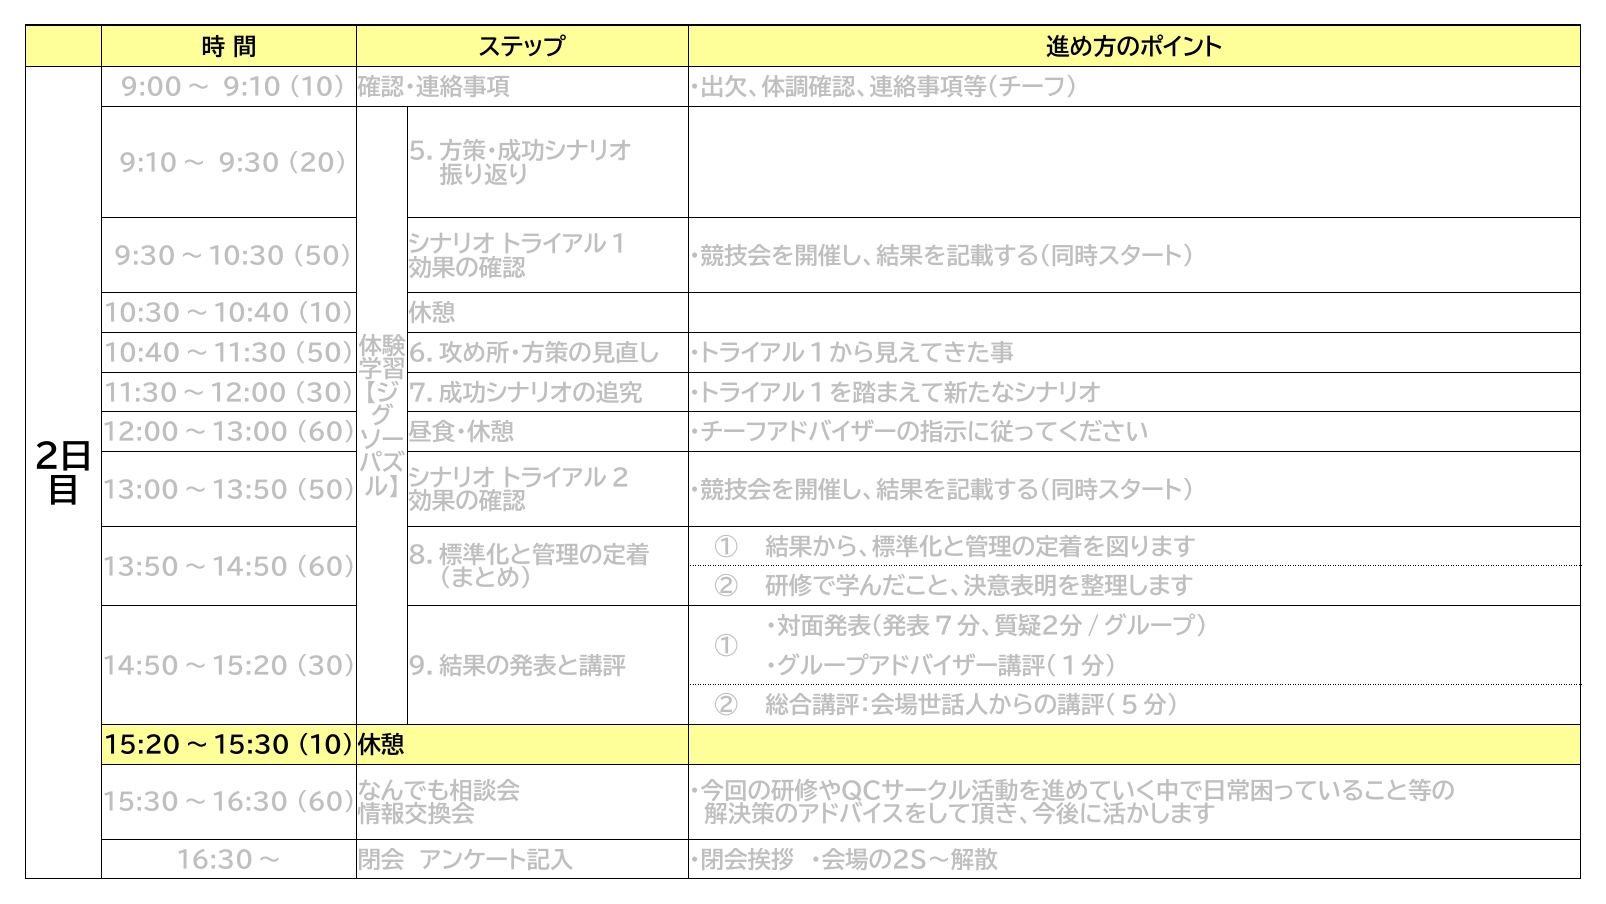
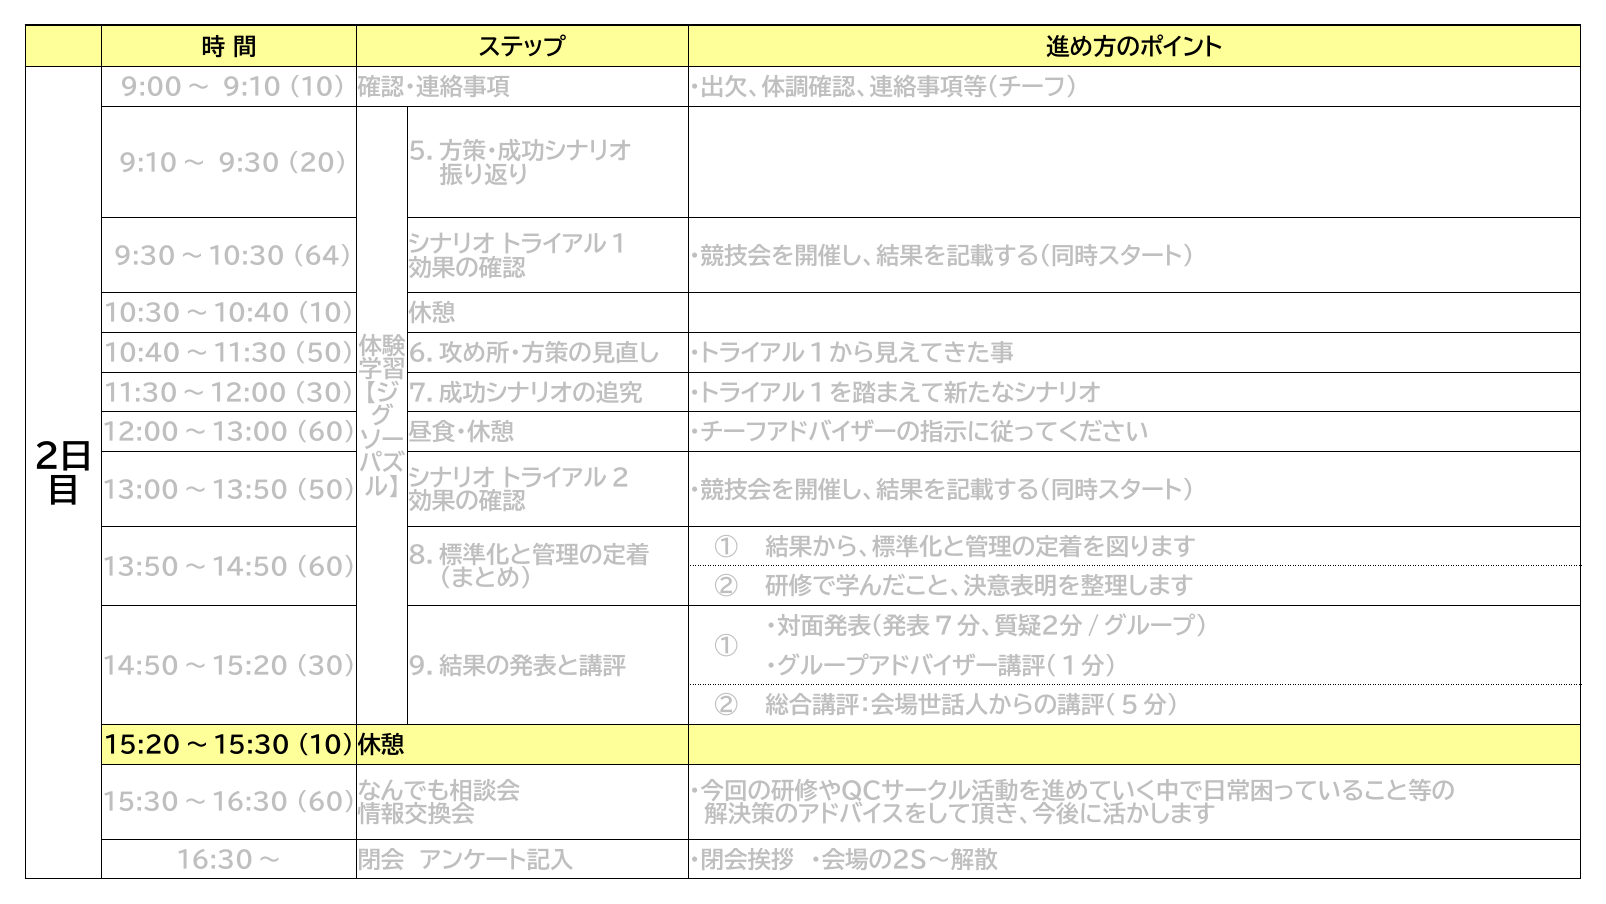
9:30～10:30 50: 50 -> 64
